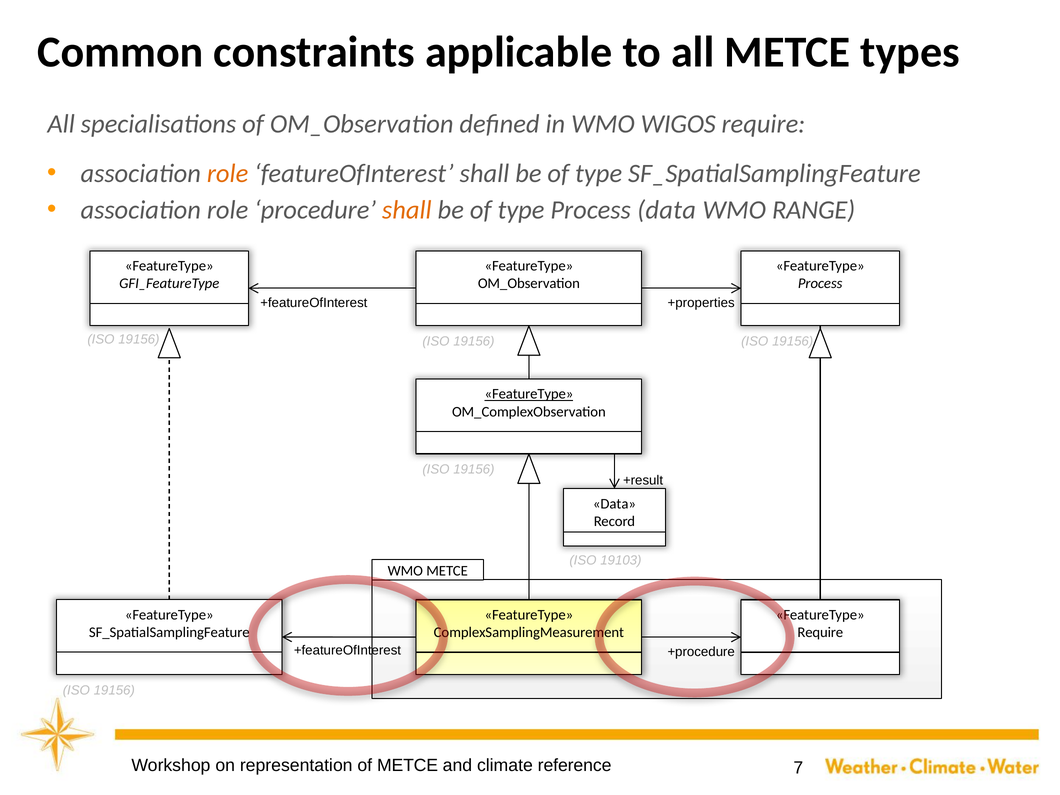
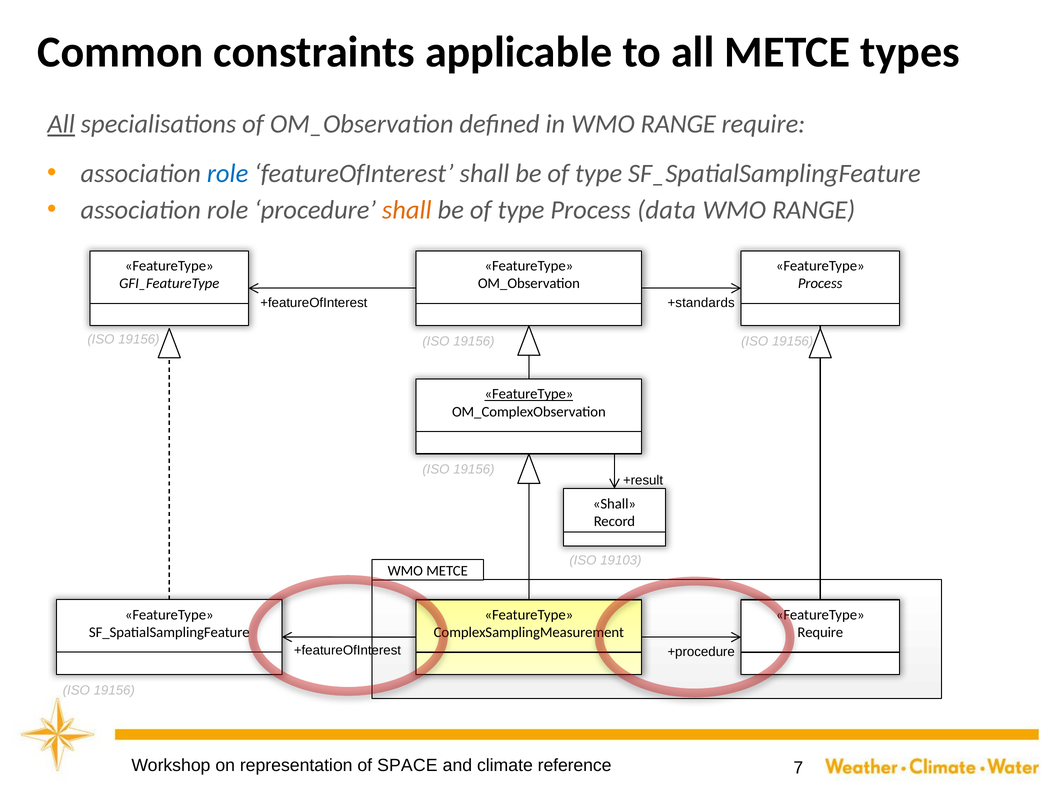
All at (61, 124) underline: none -> present
in WMO WIGOS: WIGOS -> RANGE
role at (228, 174) colour: orange -> blue
+properties: +properties -> +standards
Data at (614, 504): Data -> Shall
of METCE: METCE -> SPACE
